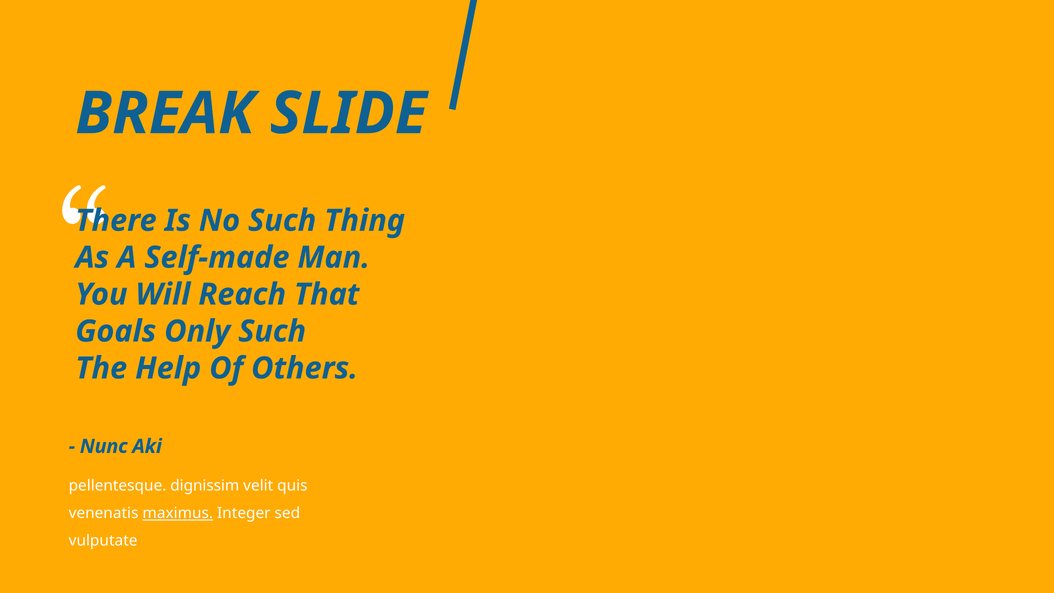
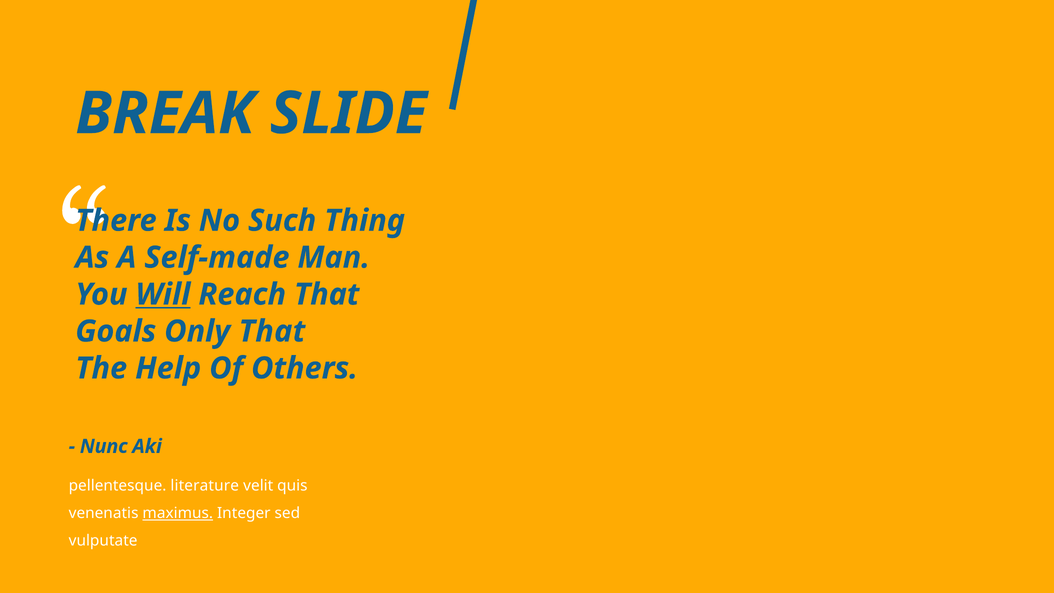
Will underline: none -> present
Only Such: Such -> That
dignissim: dignissim -> literature
